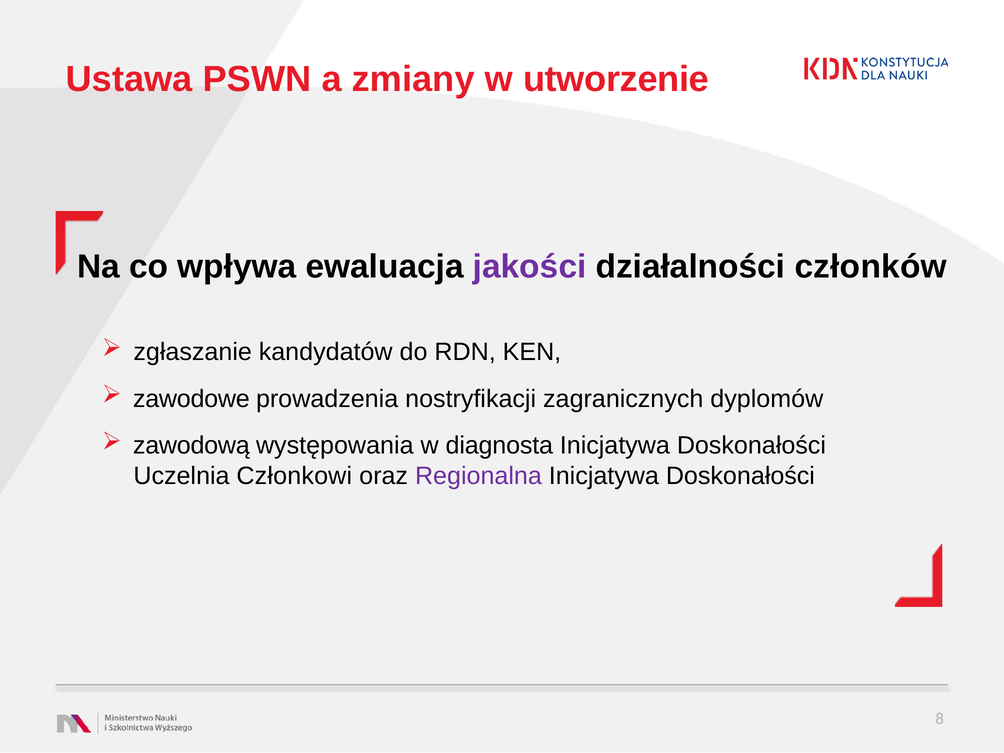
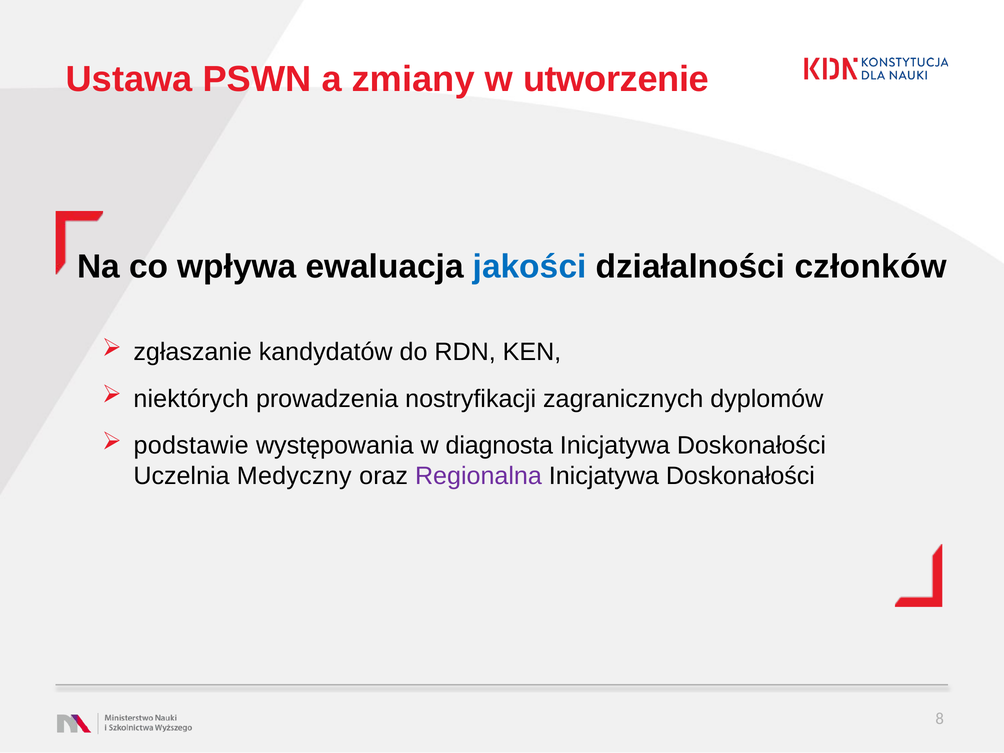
jakości colour: purple -> blue
zawodowe: zawodowe -> niektórych
zawodową: zawodową -> podstawie
Członkowi: Członkowi -> Medyczny
